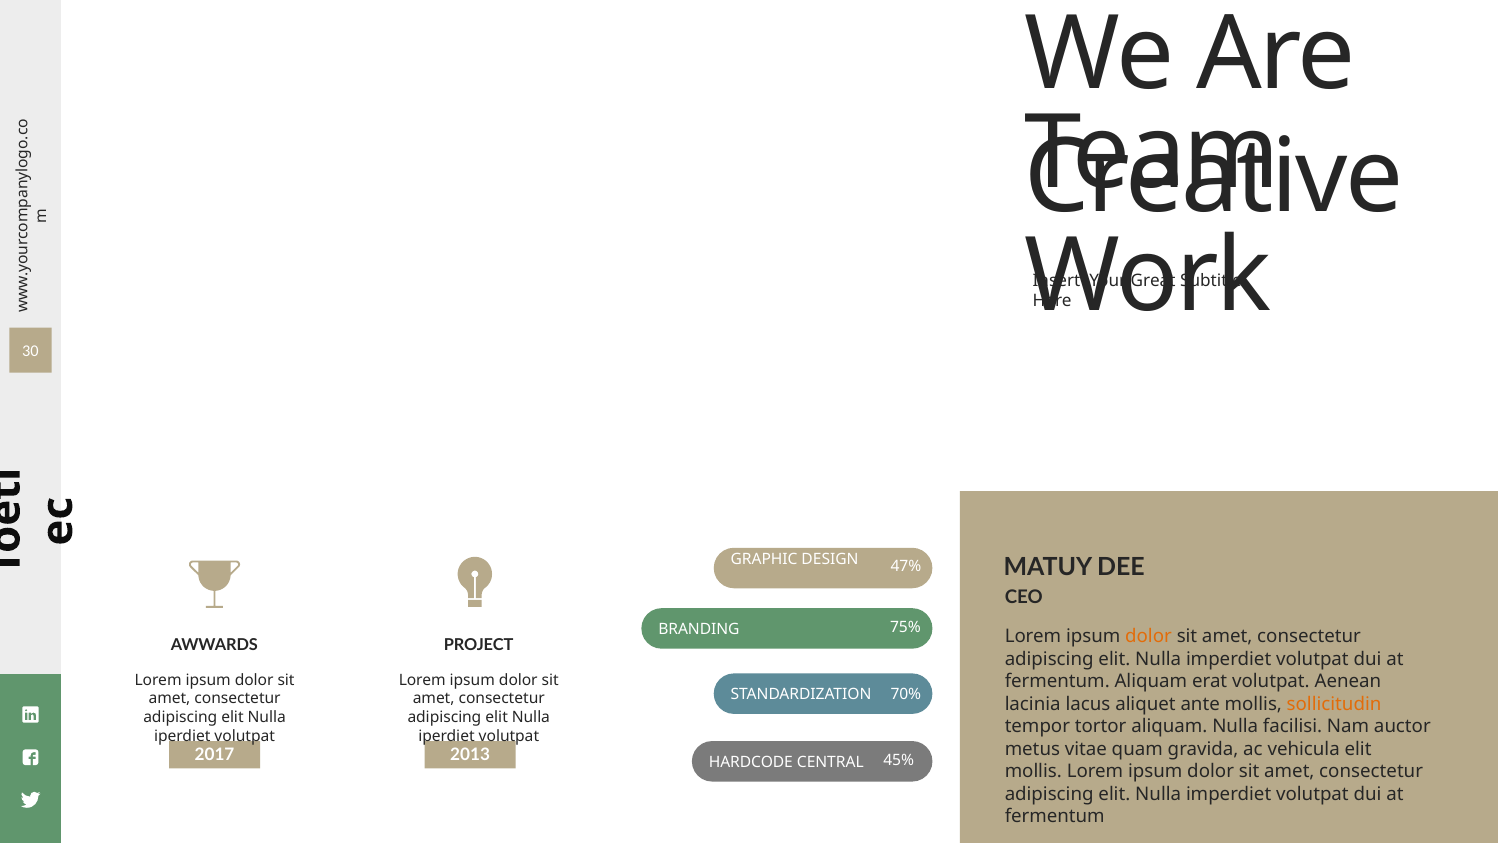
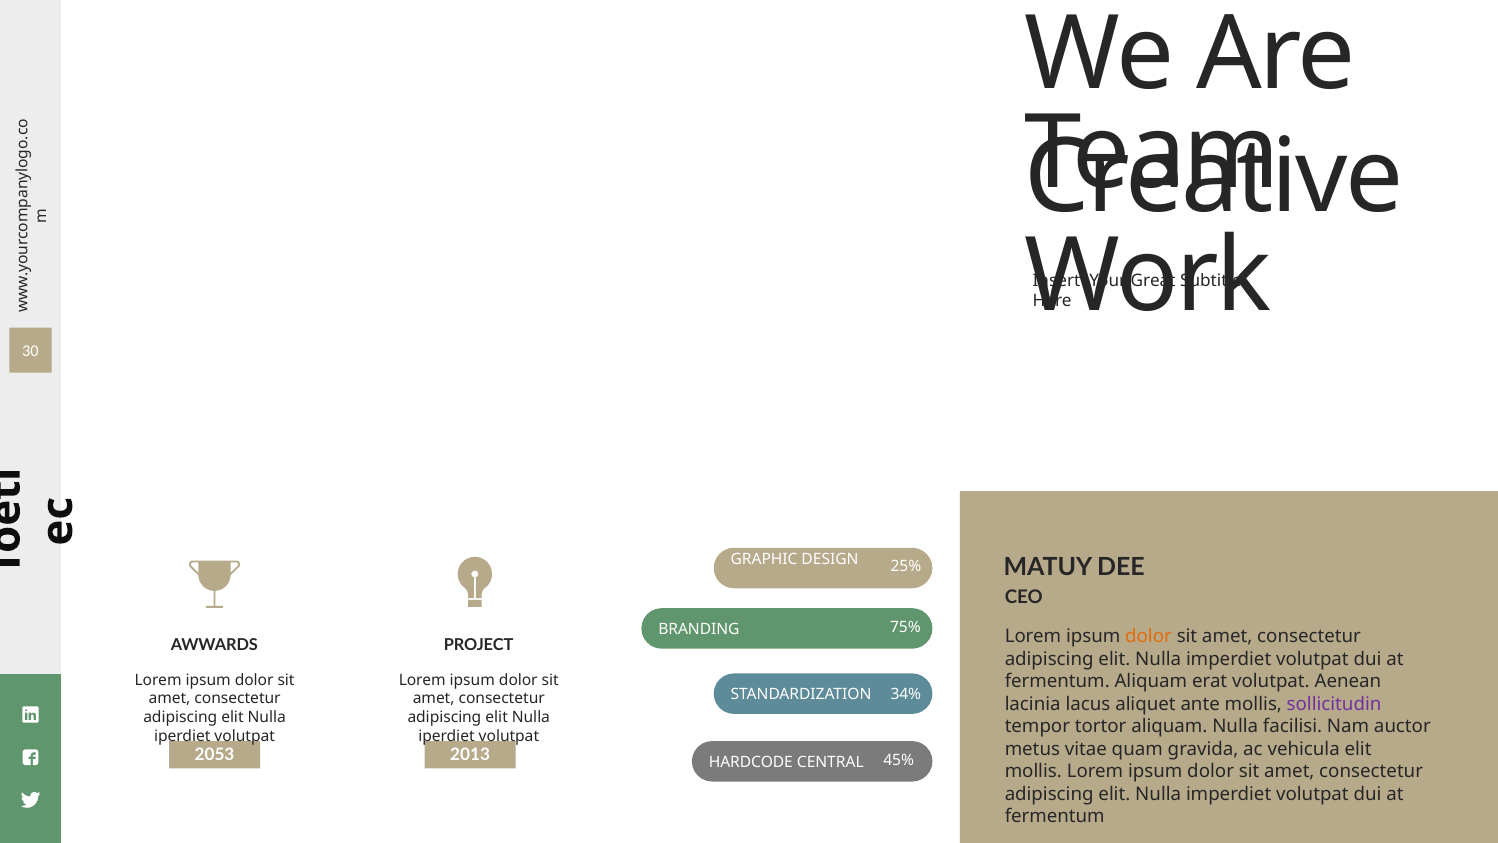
47%: 47% -> 25%
70%: 70% -> 34%
sollicitudin colour: orange -> purple
2017: 2017 -> 2053
